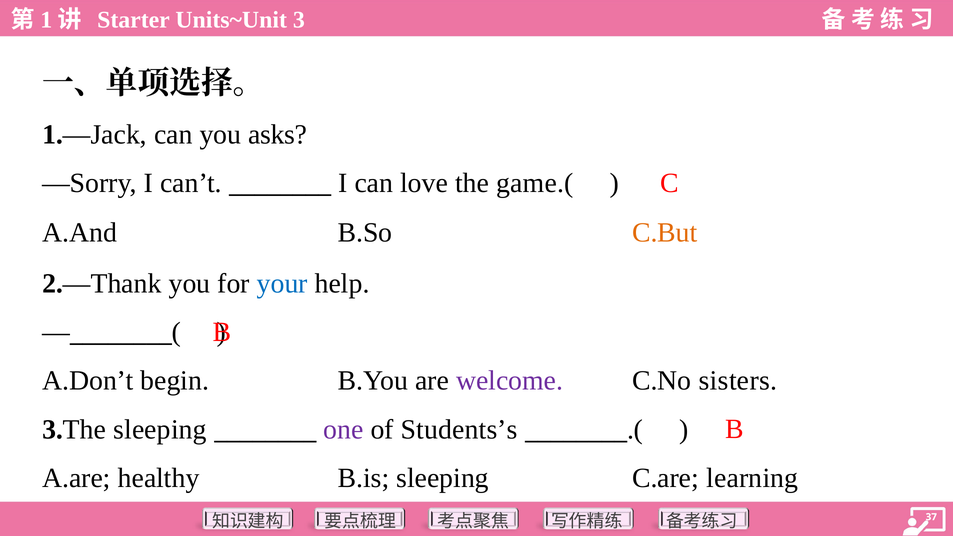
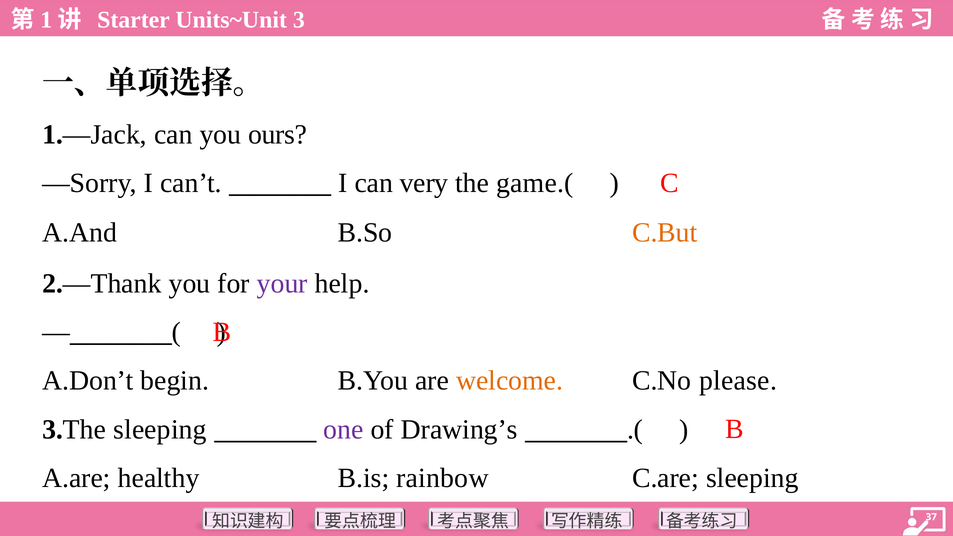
asks: asks -> ours
love: love -> very
your colour: blue -> purple
welcome colour: purple -> orange
sisters: sisters -> please
Students’s: Students’s -> Drawing’s
B.is sleeping: sleeping -> rainbow
C.are learning: learning -> sleeping
